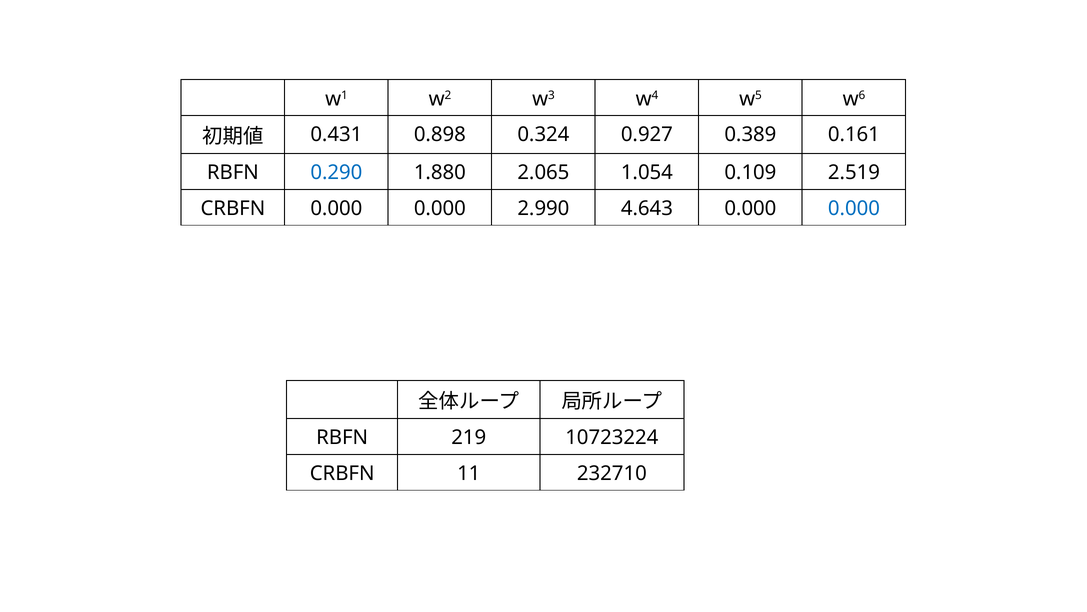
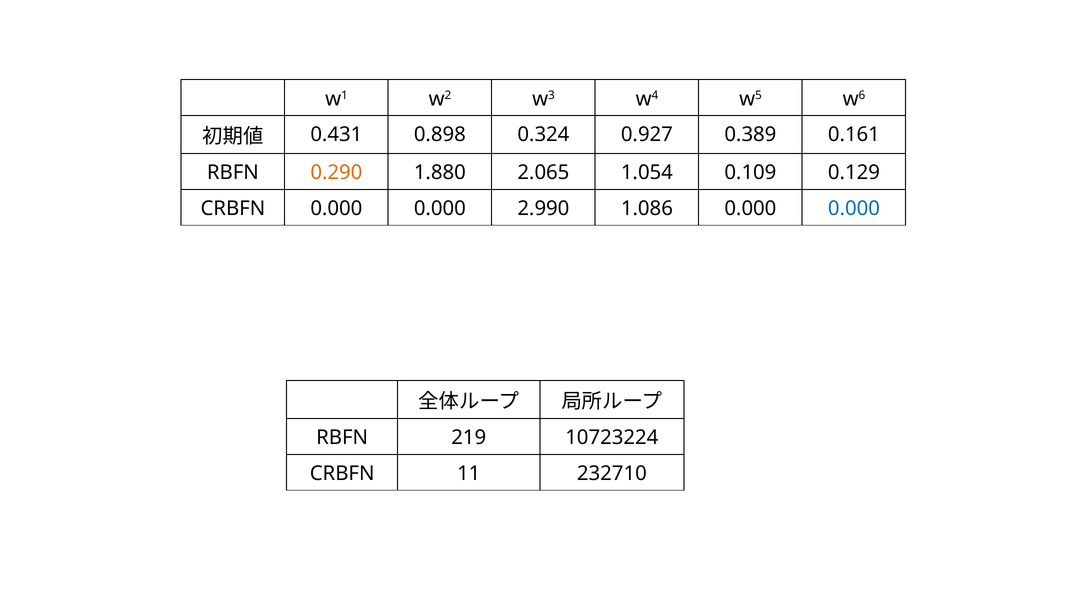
0.290 colour: blue -> orange
2.519: 2.519 -> 0.129
4.643: 4.643 -> 1.086
